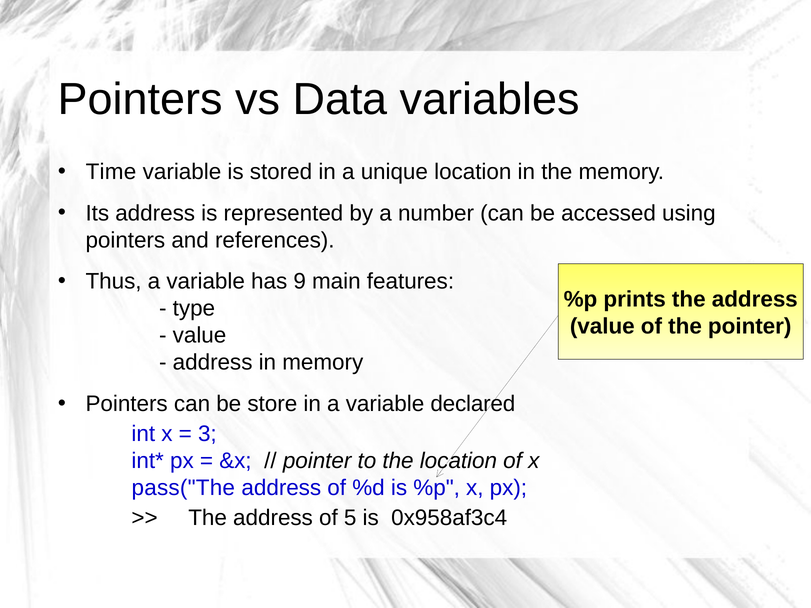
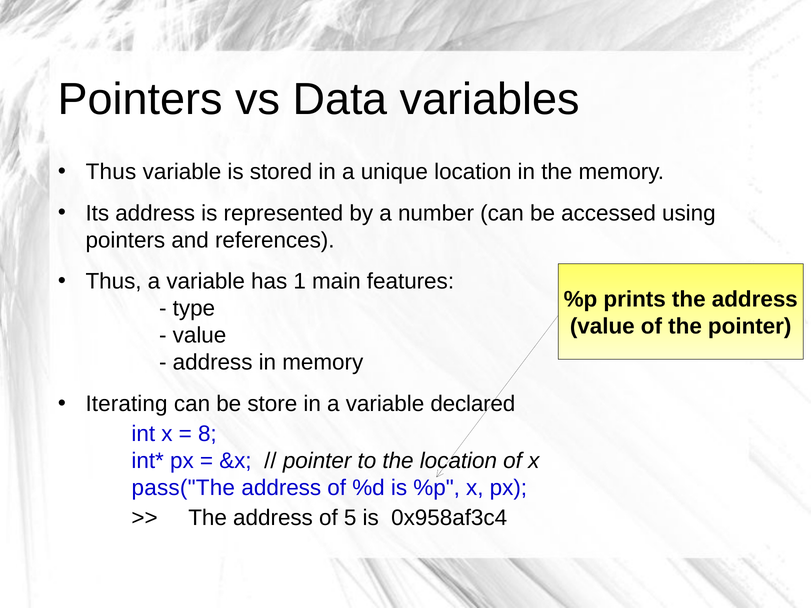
Time at (111, 172): Time -> Thus
9: 9 -> 1
Pointers at (127, 404): Pointers -> Iterating
3: 3 -> 8
